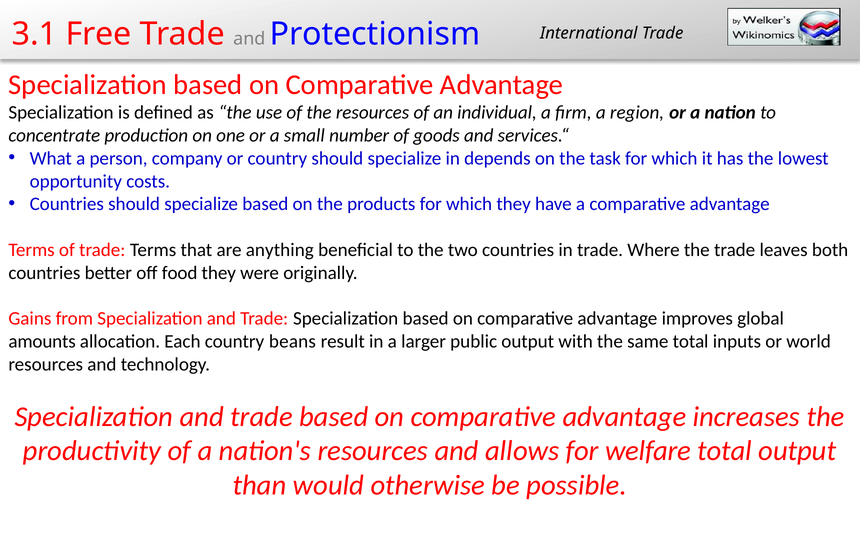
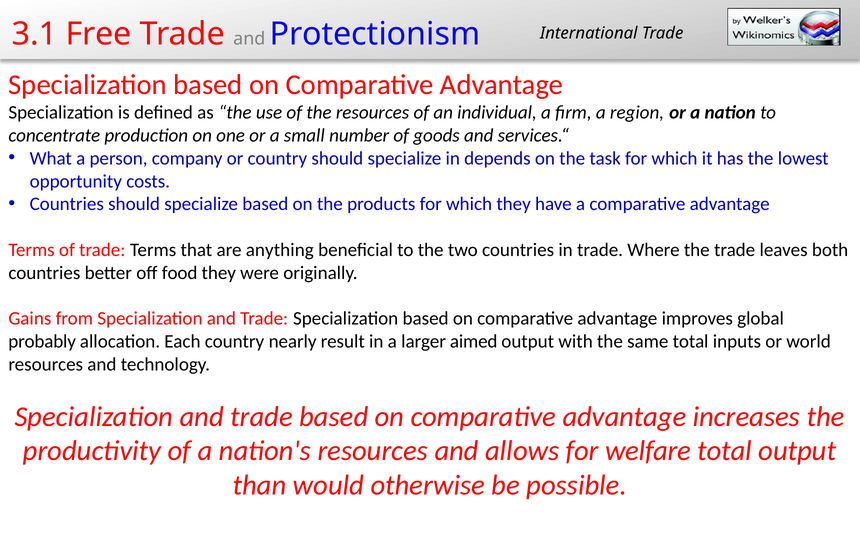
amounts: amounts -> probably
beans: beans -> nearly
public: public -> aimed
